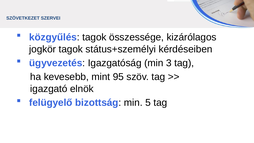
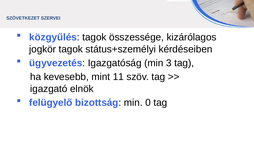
95: 95 -> 11
5: 5 -> 0
